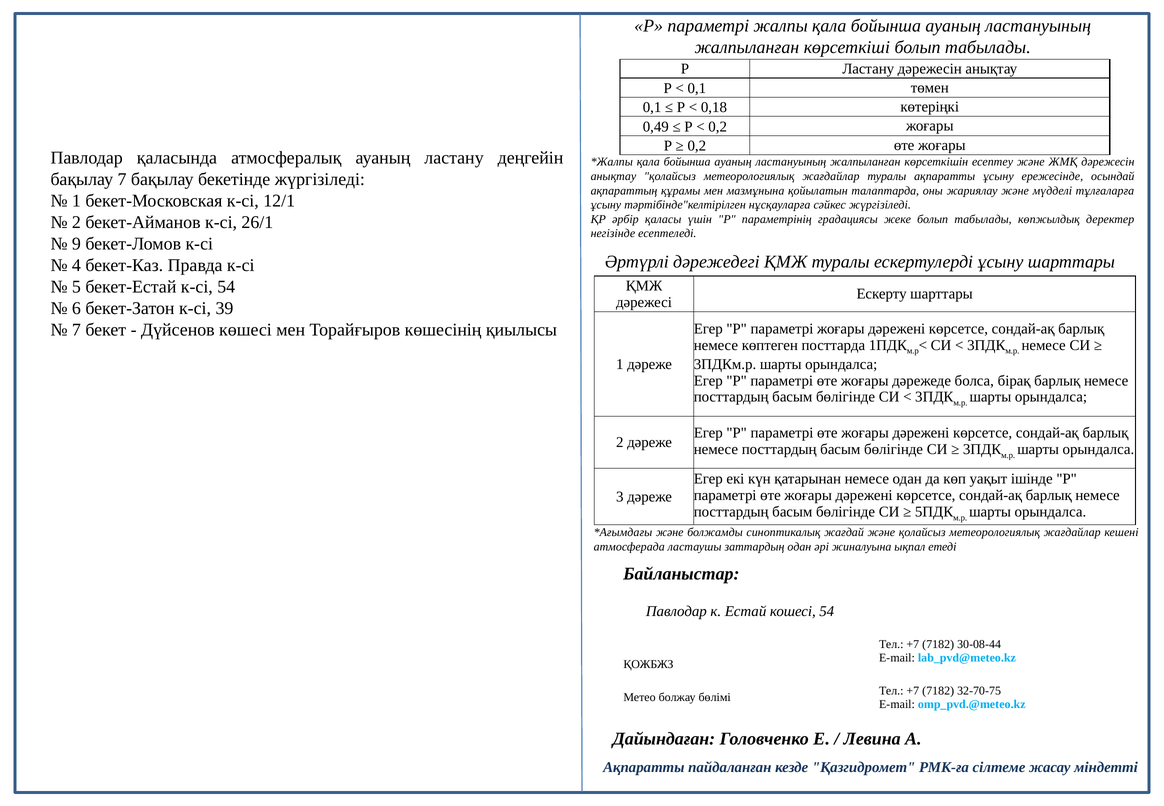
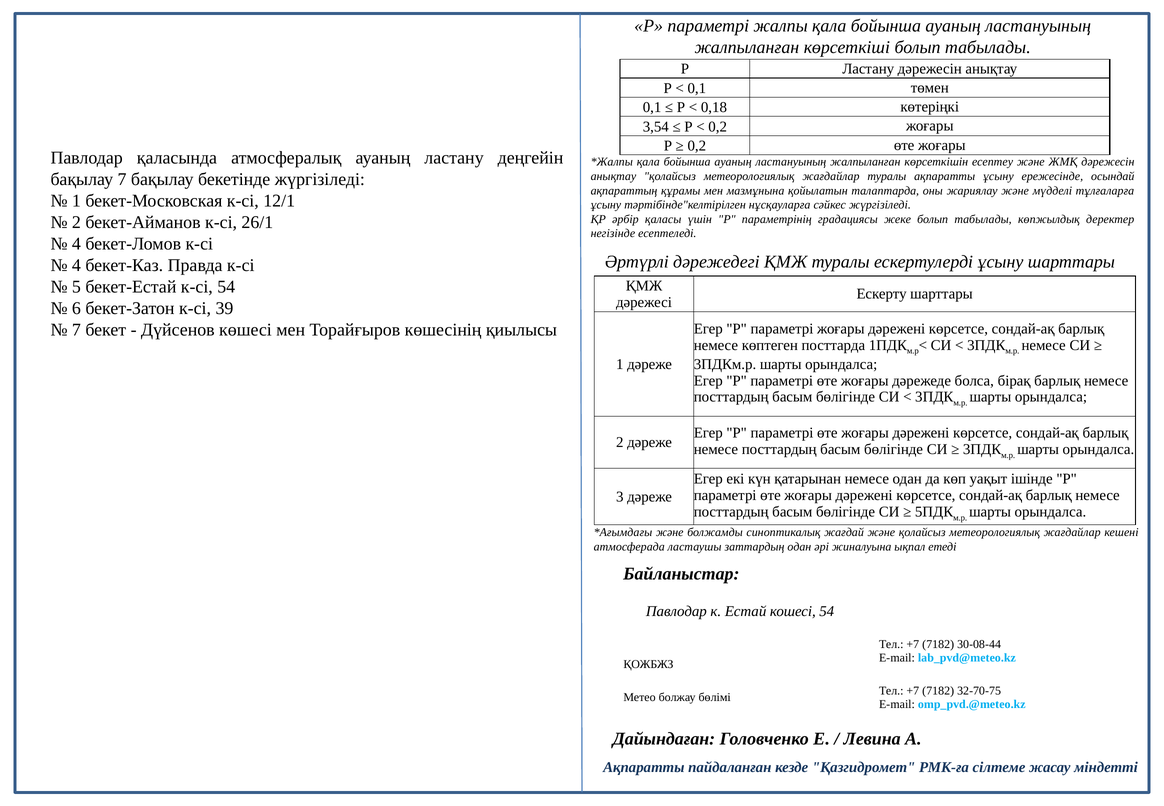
0,49: 0,49 -> 3,54
9 at (76, 244): 9 -> 4
